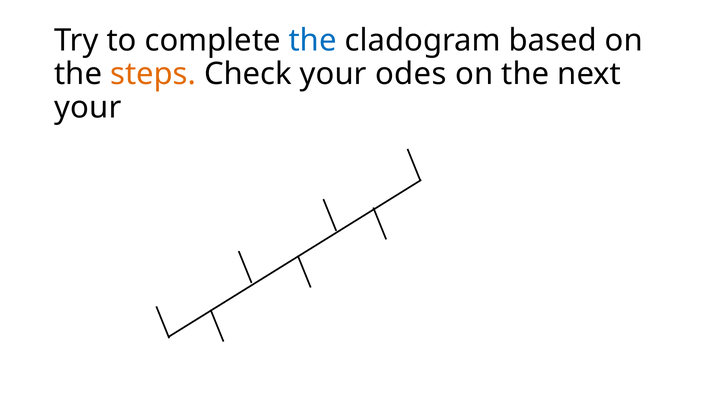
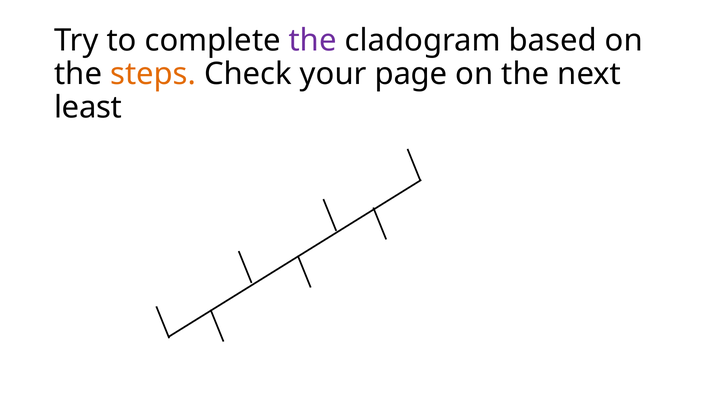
the at (313, 41) colour: blue -> purple
odes: odes -> page
your at (88, 108): your -> least
